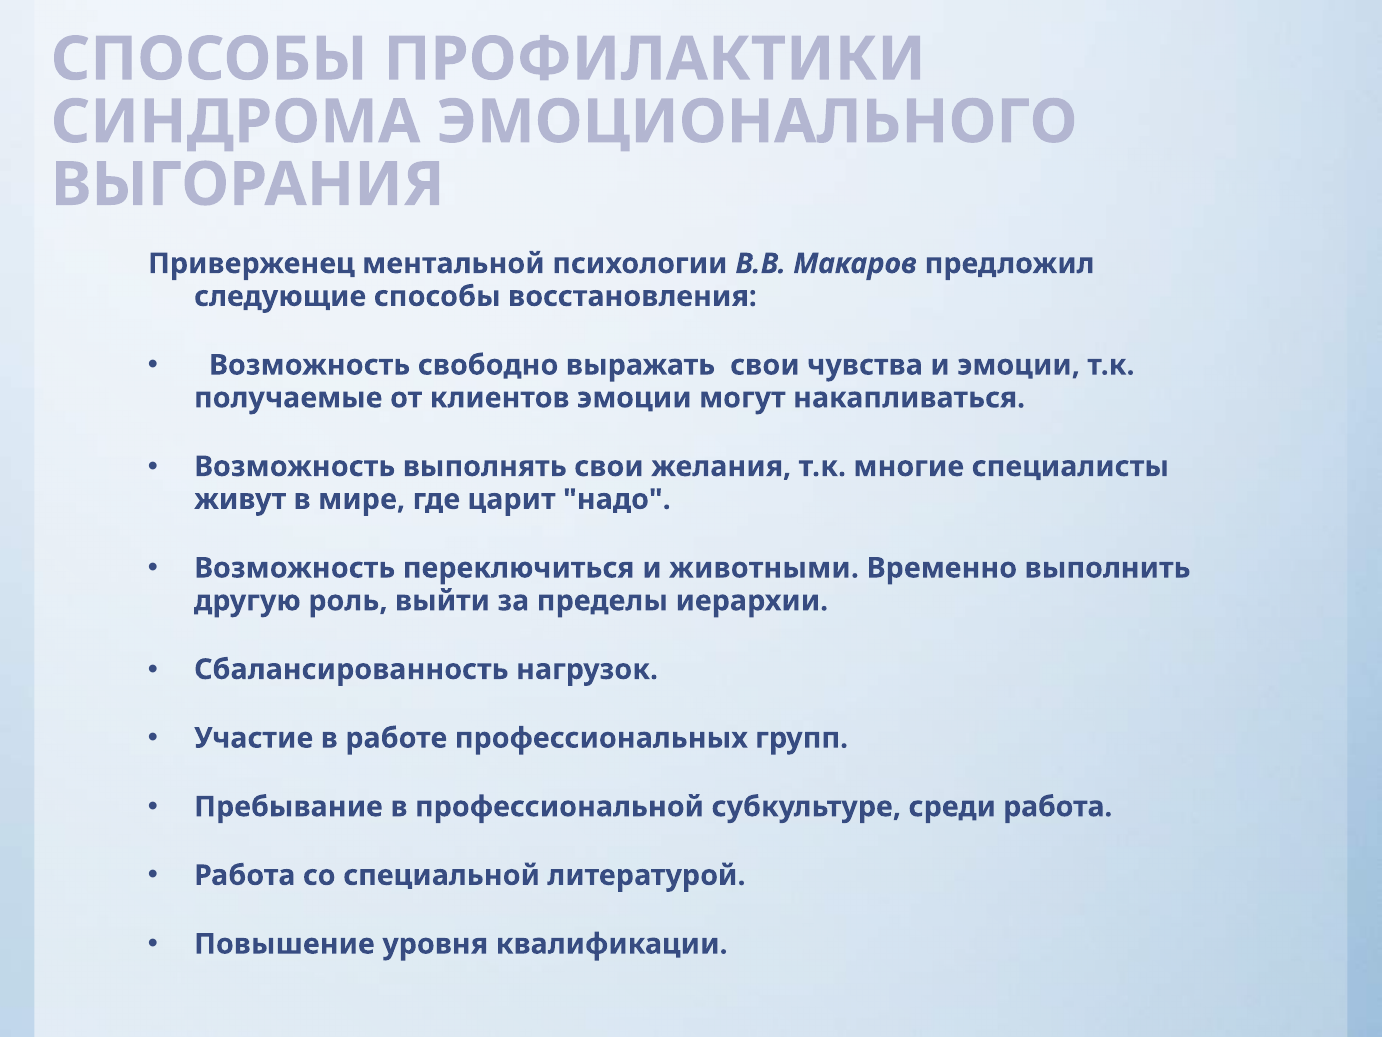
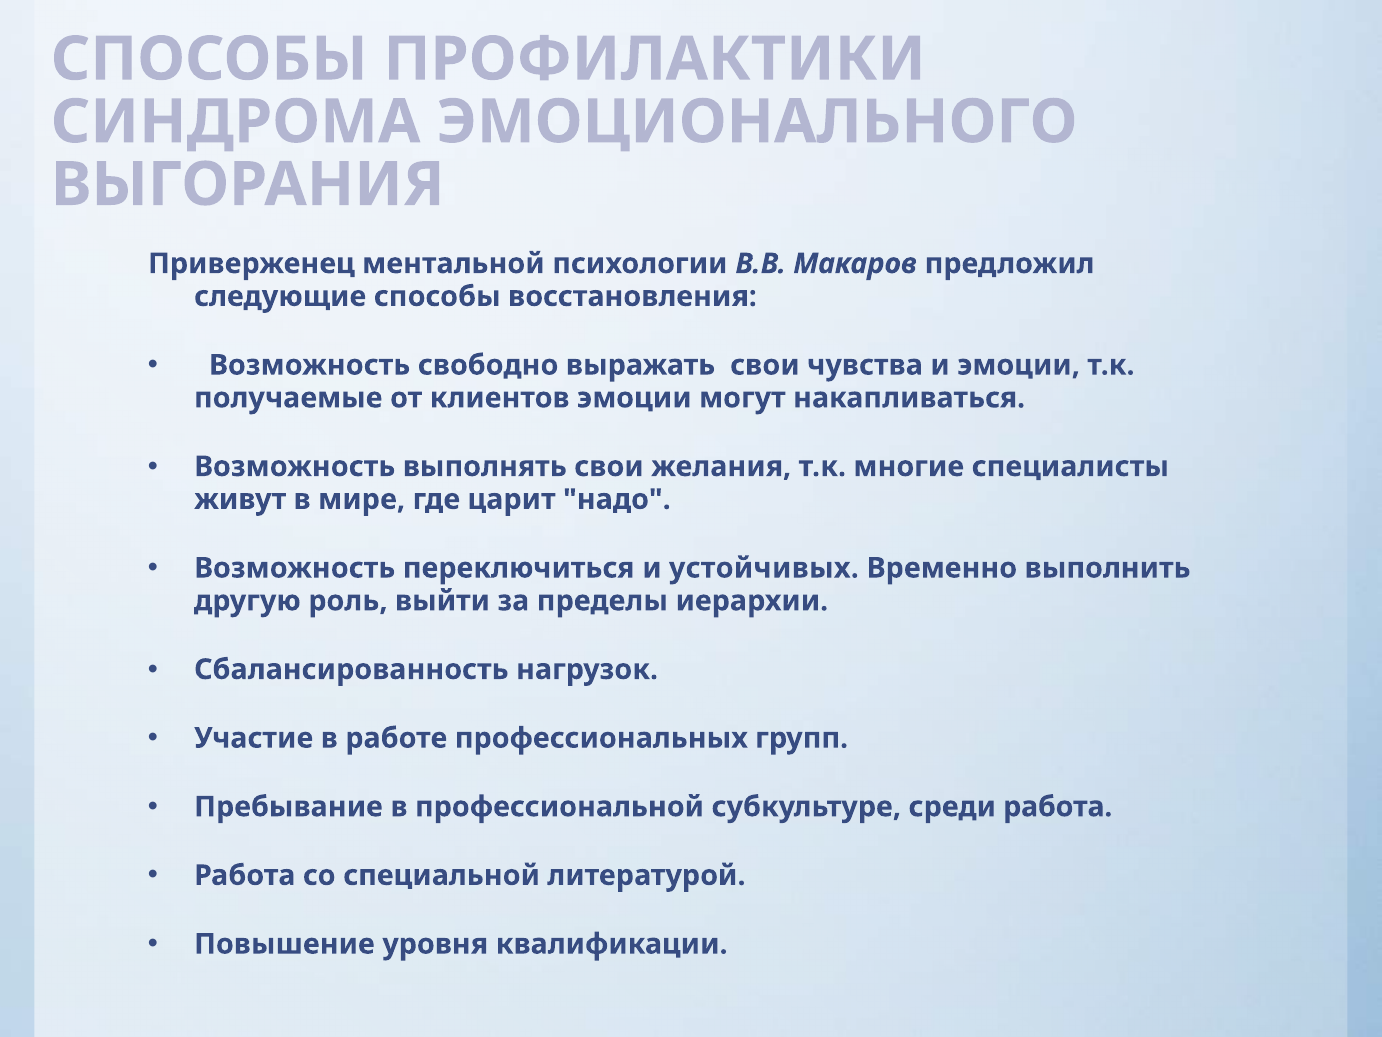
животными: животными -> устойчивых
